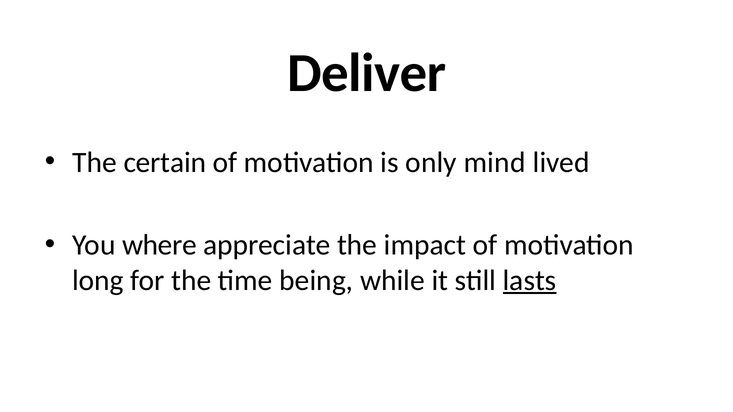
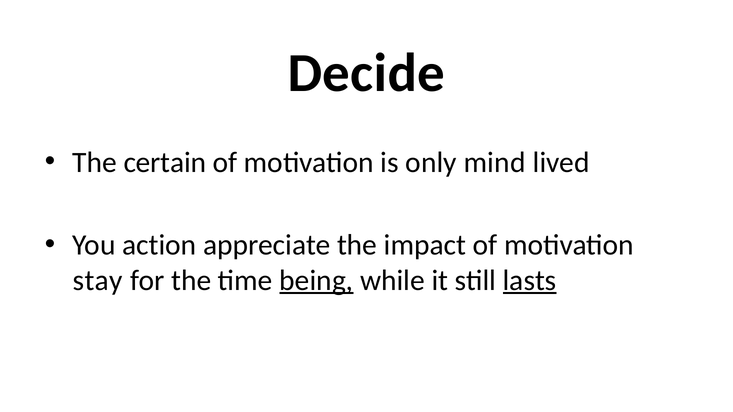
Deliver: Deliver -> Decide
where: where -> action
long: long -> stay
being underline: none -> present
